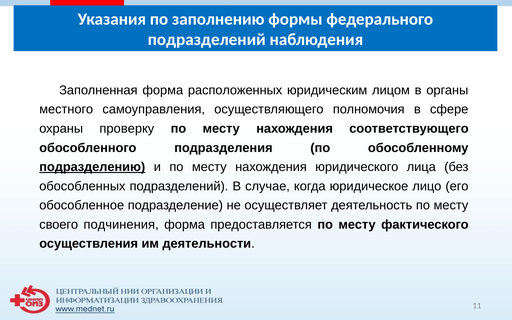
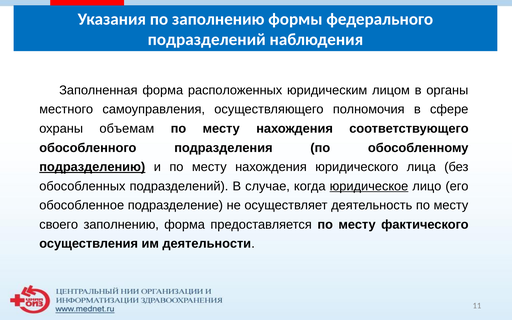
проверку: проверку -> объемам
юридическое underline: none -> present
своего подчинения: подчинения -> заполнению
